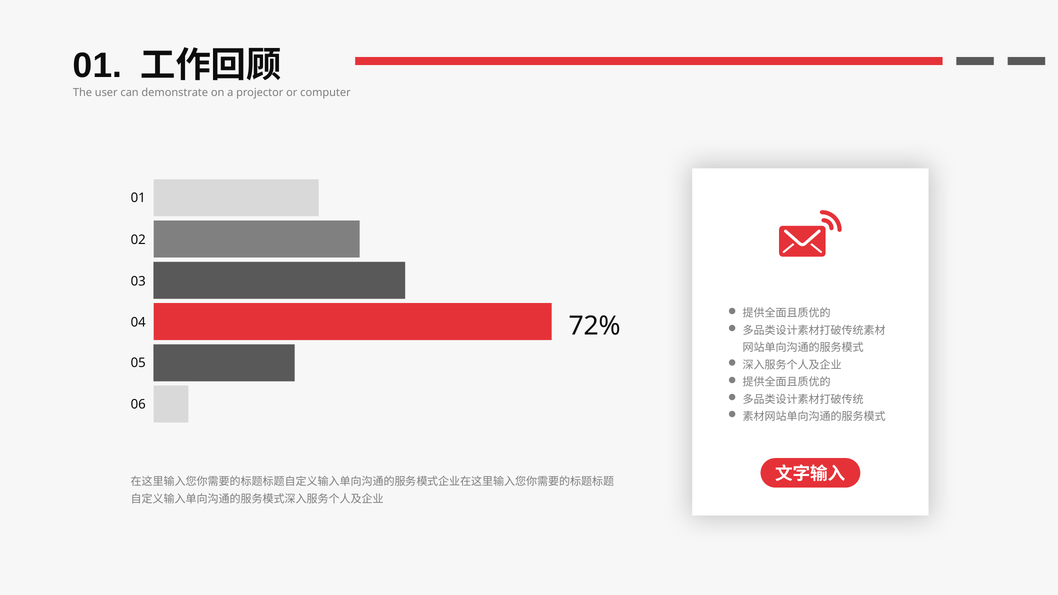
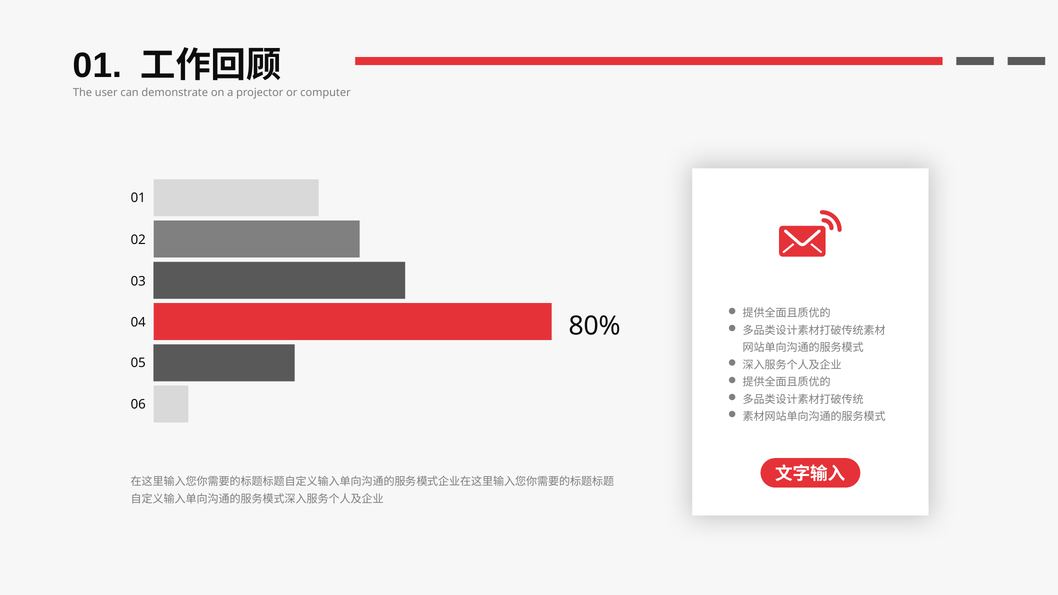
72%: 72% -> 80%
